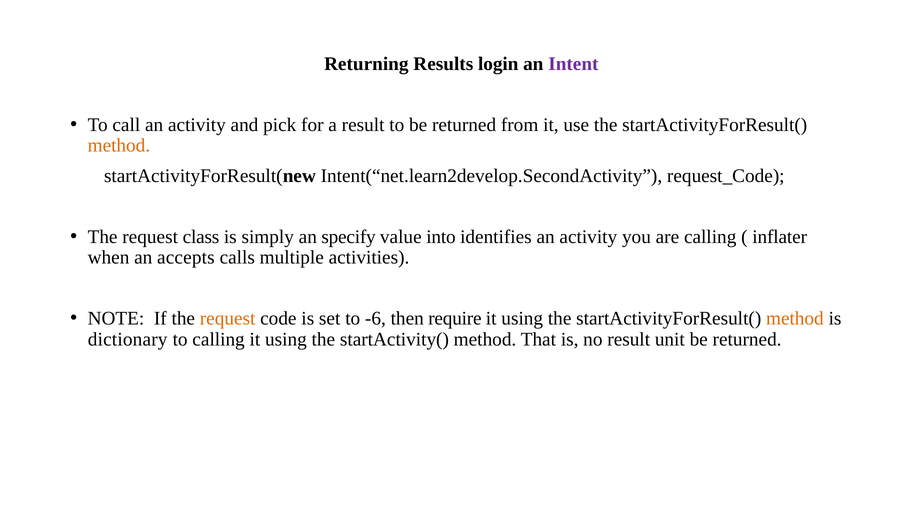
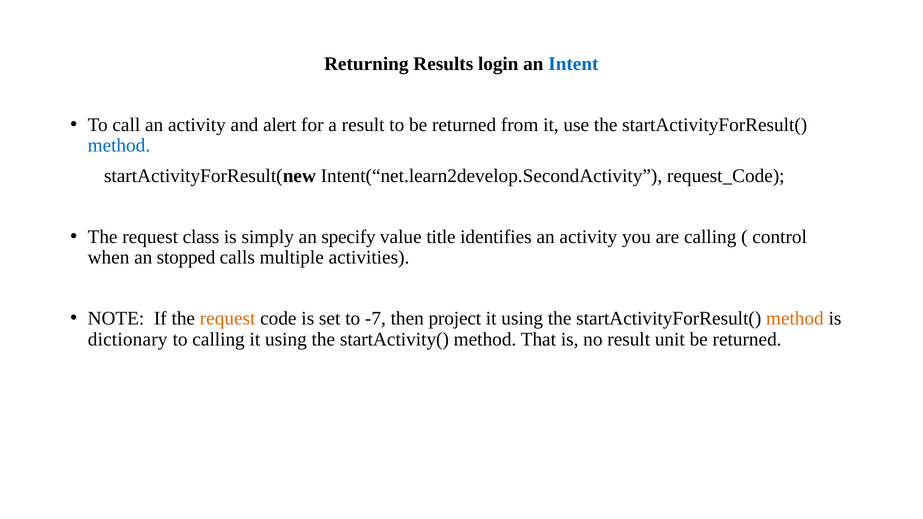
Intent colour: purple -> blue
pick: pick -> alert
method at (119, 146) colour: orange -> blue
into: into -> title
inflater: inflater -> control
accepts: accepts -> stopped
-6: -6 -> -7
require: require -> project
